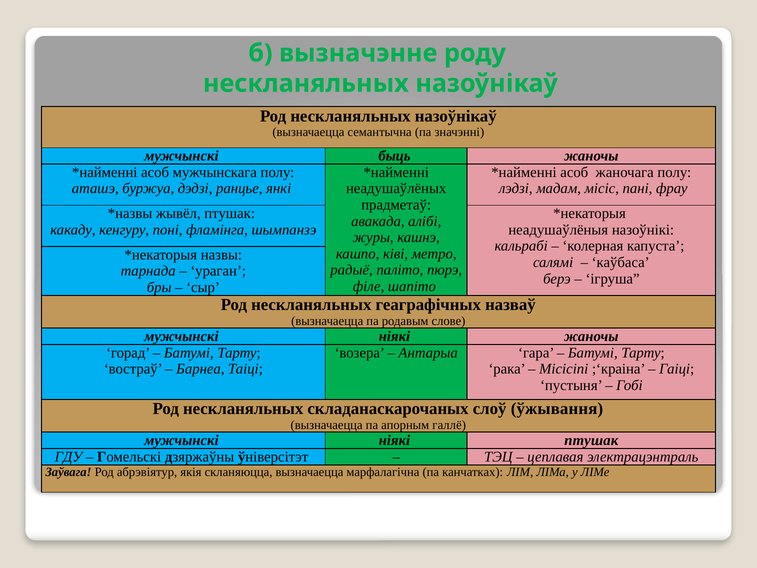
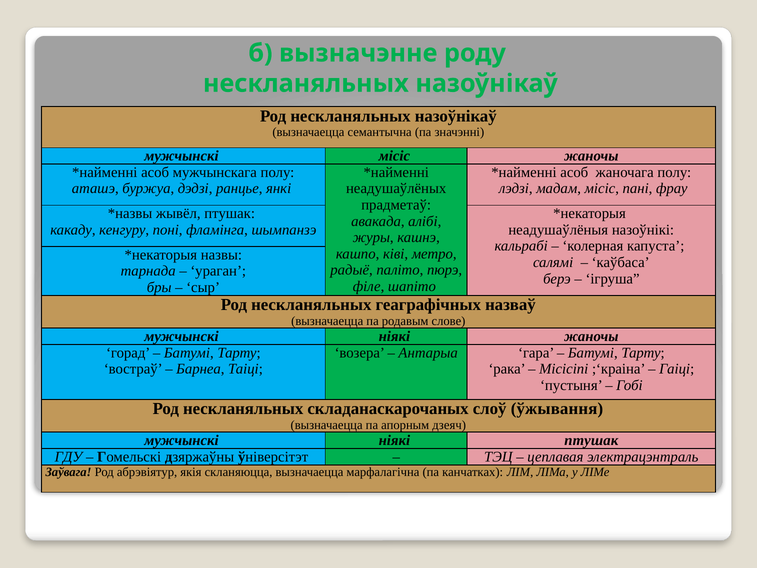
мужчынскі быць: быць -> місіс
галлё: галлё -> дзеяч
